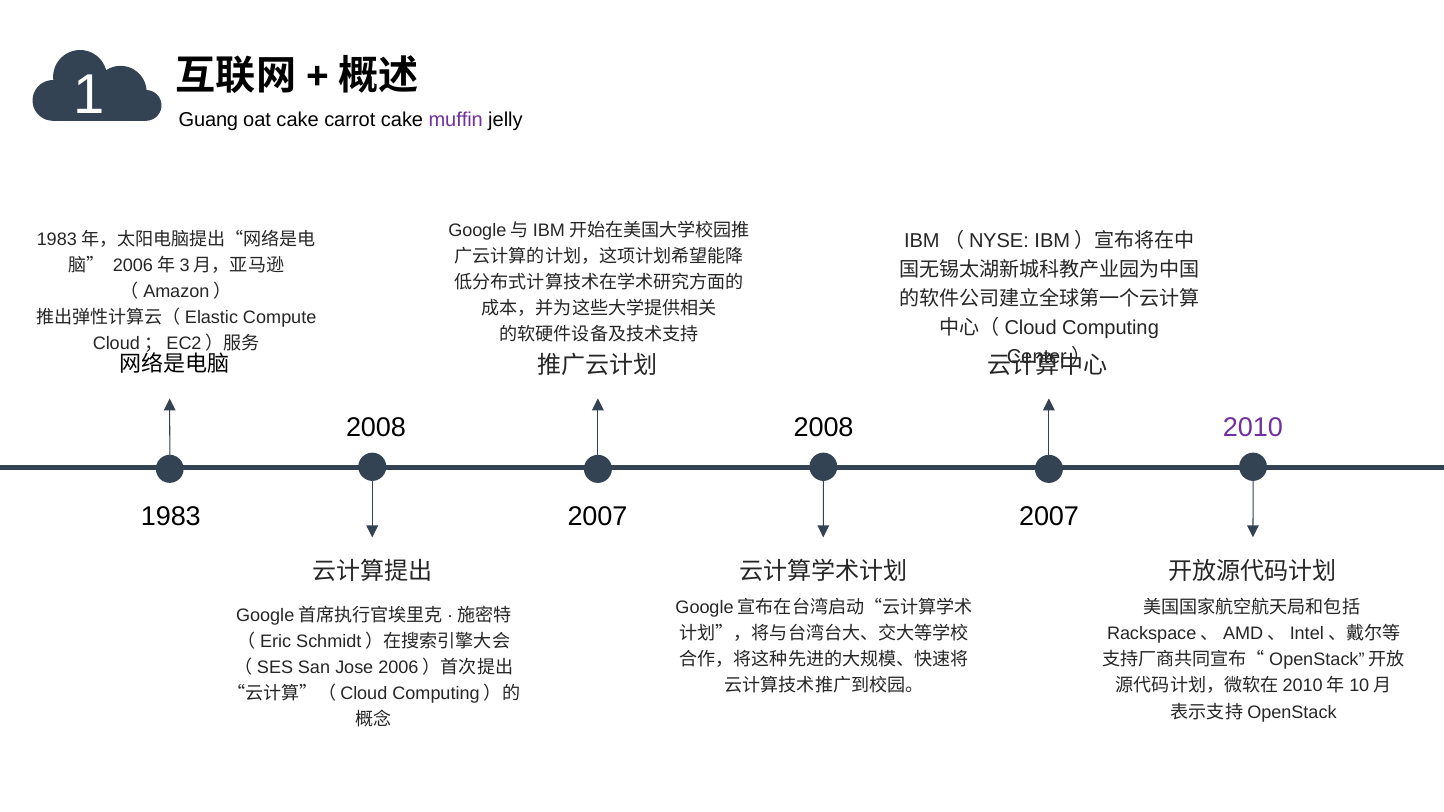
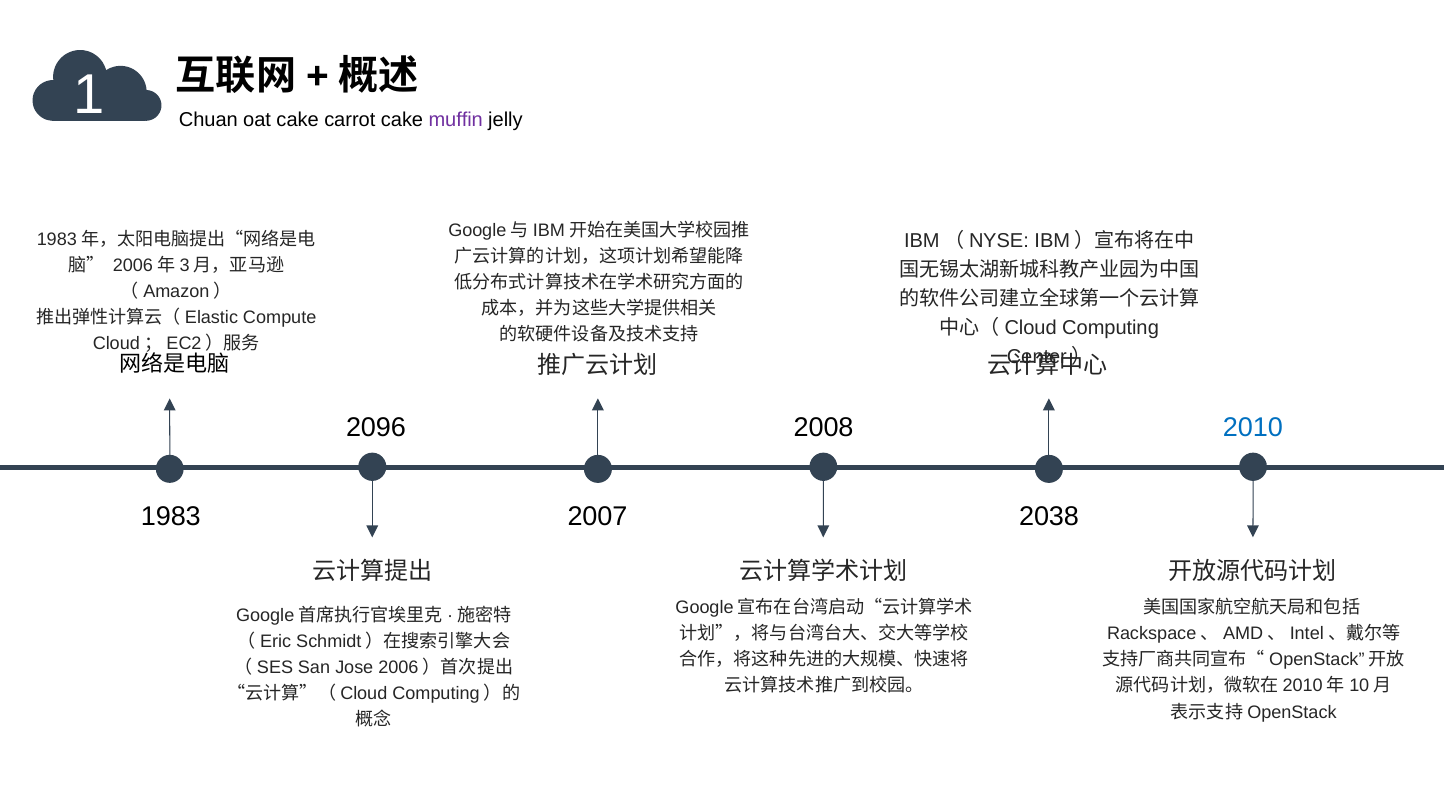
Guang: Guang -> Chuan
2008 at (376, 428): 2008 -> 2096
2010 colour: purple -> blue
2007 2007: 2007 -> 2038
